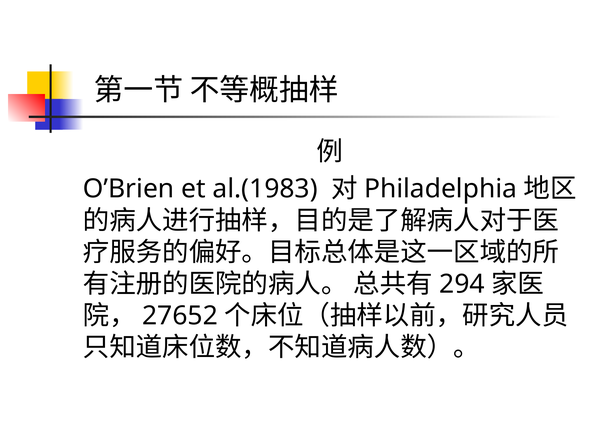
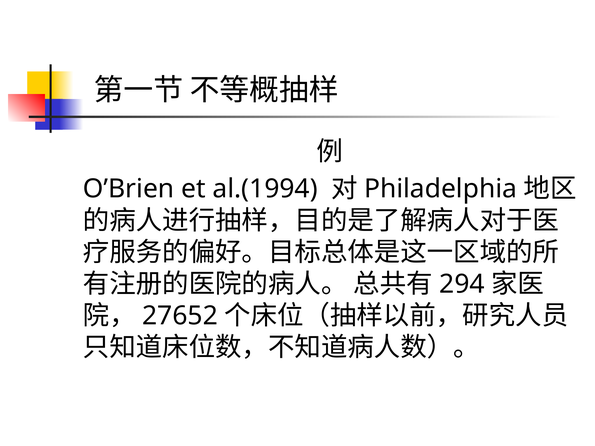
al.(1983: al.(1983 -> al.(1994
